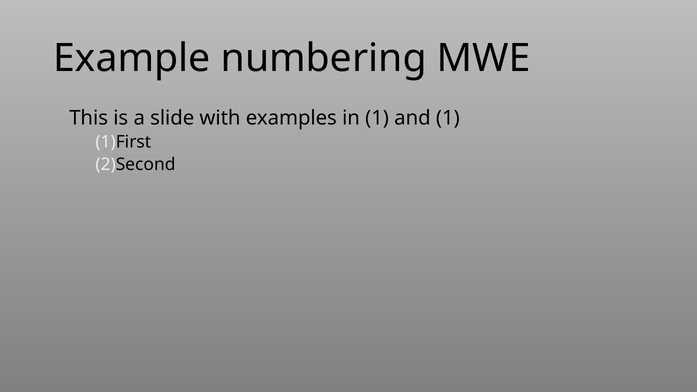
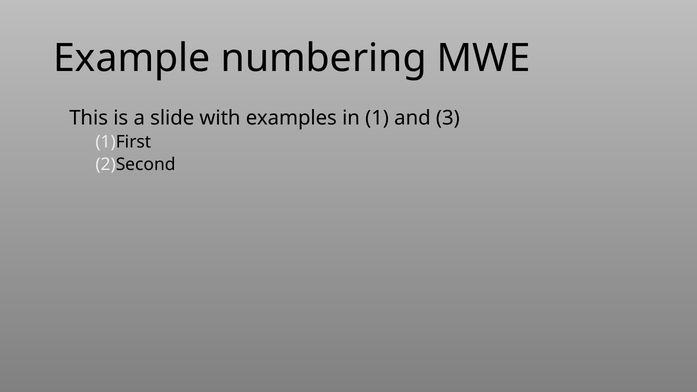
and 1: 1 -> 3
